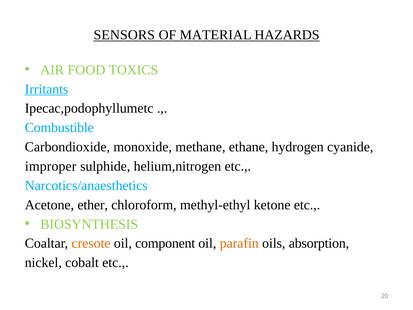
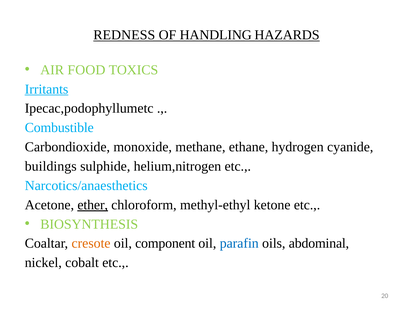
SENSORS: SENSORS -> REDNESS
MATERIAL: MATERIAL -> HANDLING
improper: improper -> buildings
ether underline: none -> present
parafin colour: orange -> blue
absorption: absorption -> abdominal
